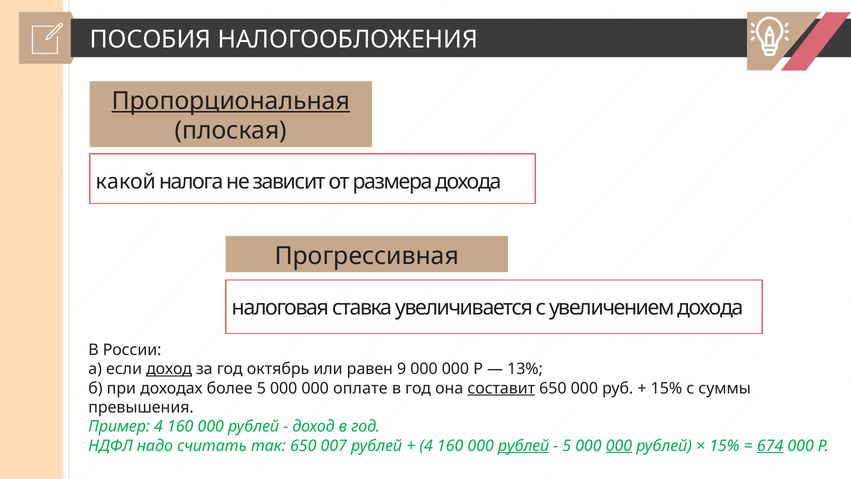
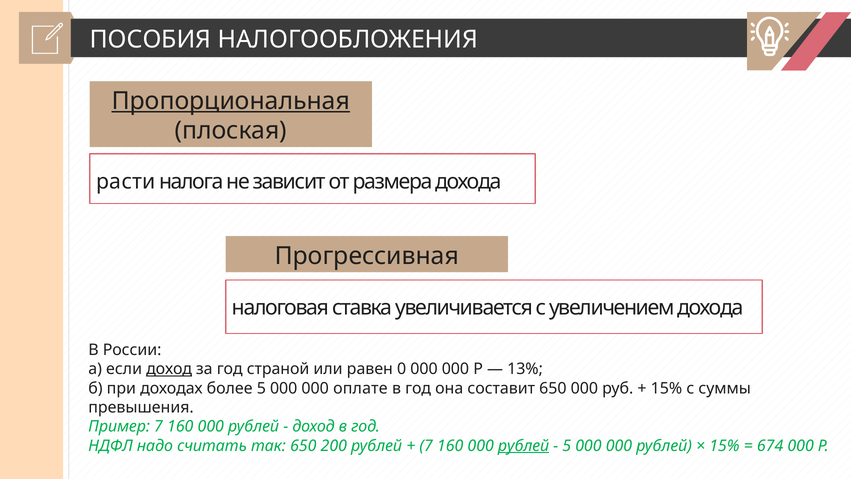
какой: какой -> расти
октябрь: октябрь -> страной
9: 9 -> 0
составит underline: present -> none
Пример 4: 4 -> 7
007: 007 -> 200
4 at (426, 446): 4 -> 7
000 at (619, 446) underline: present -> none
674 underline: present -> none
